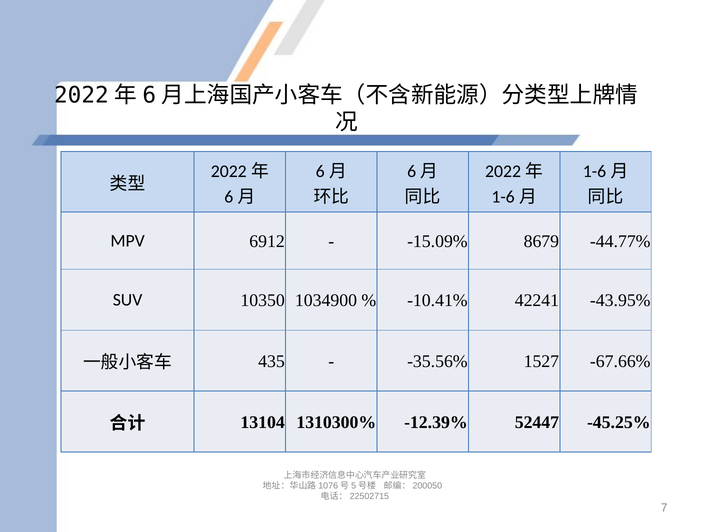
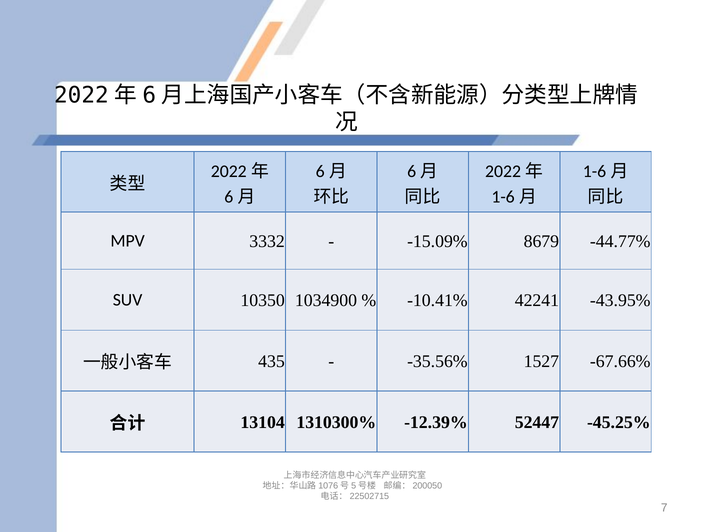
6912: 6912 -> 3332
